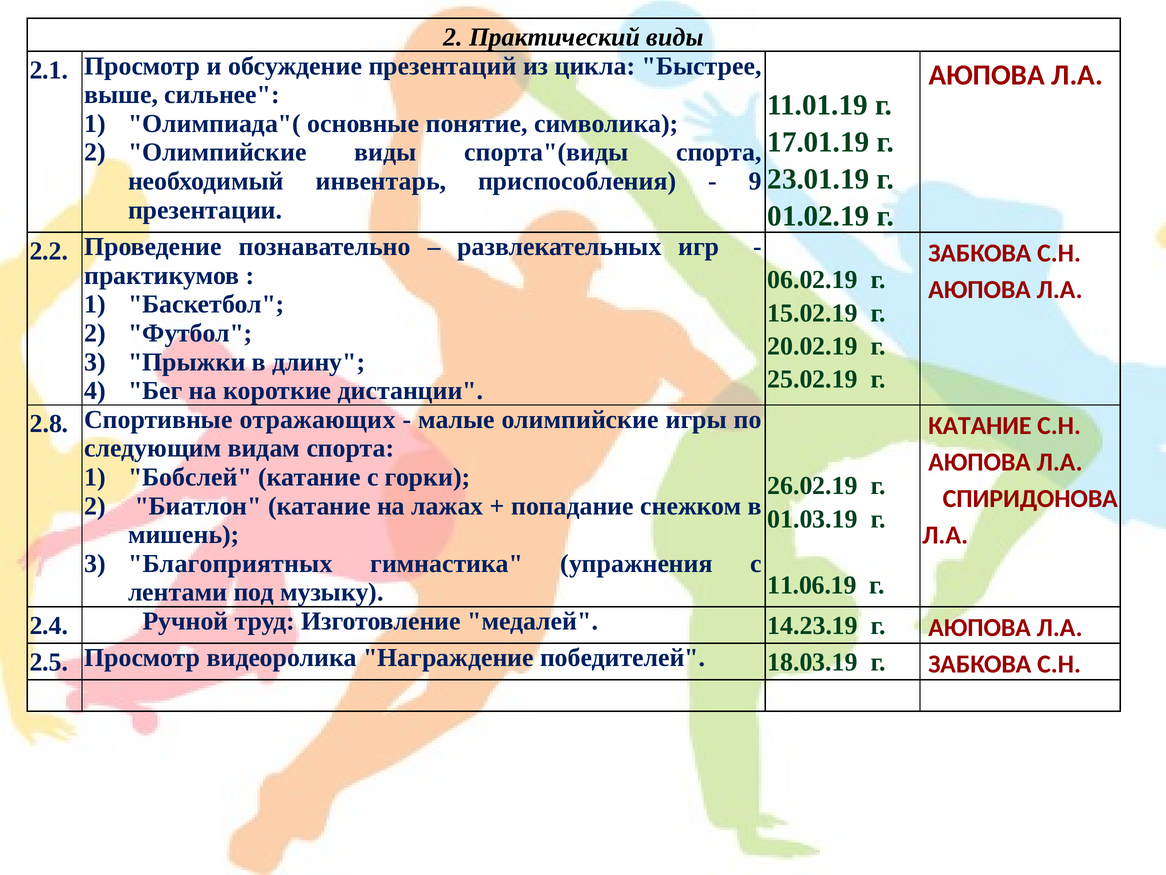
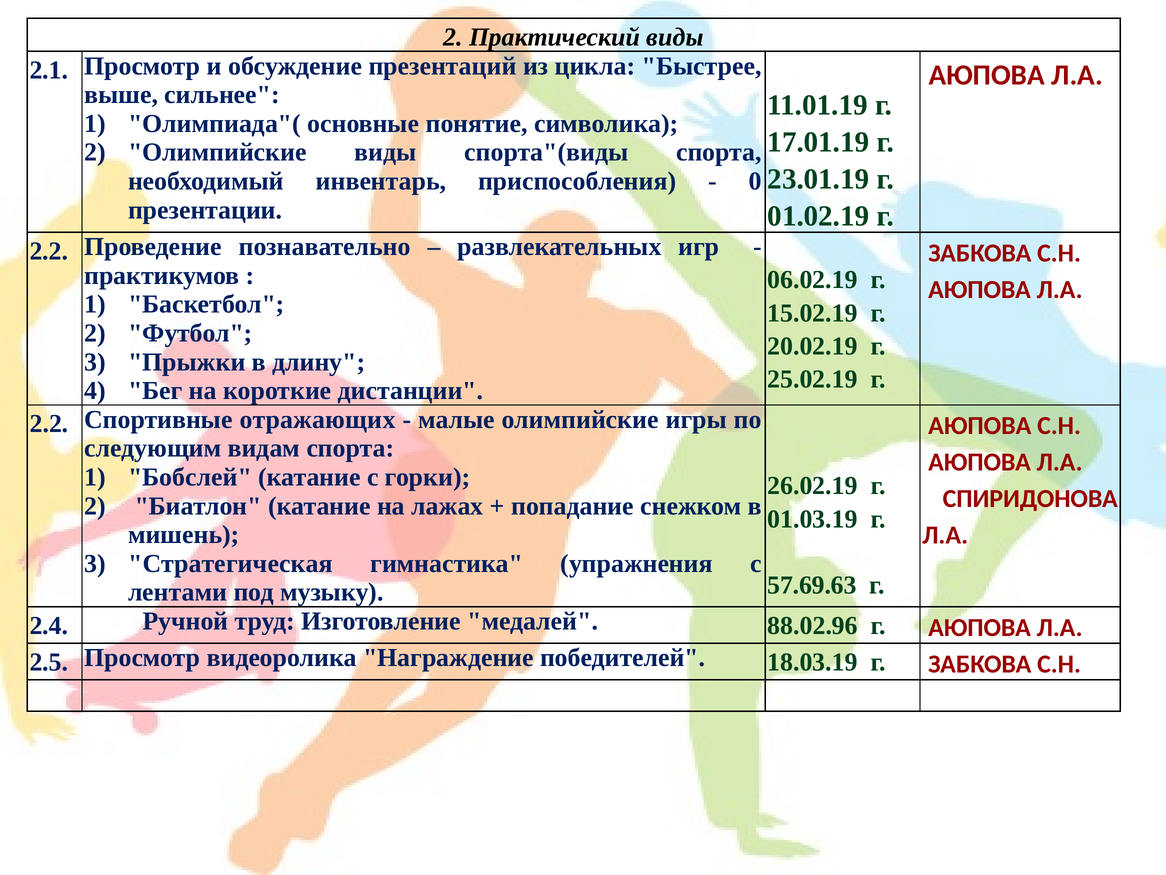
9: 9 -> 0
2.8 at (49, 424): 2.8 -> 2.2
КАТАНИЕ at (980, 426): КАТАНИЕ -> АЮПОВА
Благоприятных: Благоприятных -> Стратегическая
11.06.19: 11.06.19 -> 57.69.63
14.23.19: 14.23.19 -> 88.02.96
